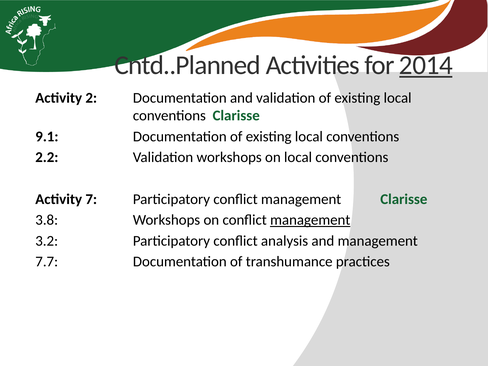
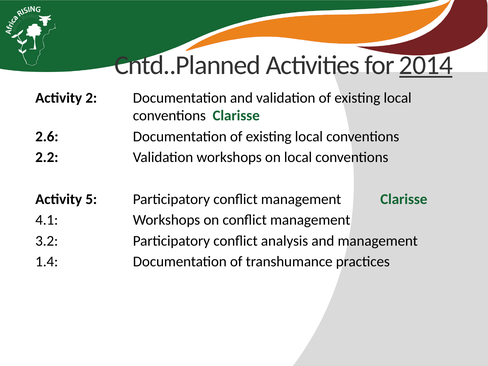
9.1: 9.1 -> 2.6
7: 7 -> 5
3.8: 3.8 -> 4.1
management at (310, 220) underline: present -> none
7.7: 7.7 -> 1.4
